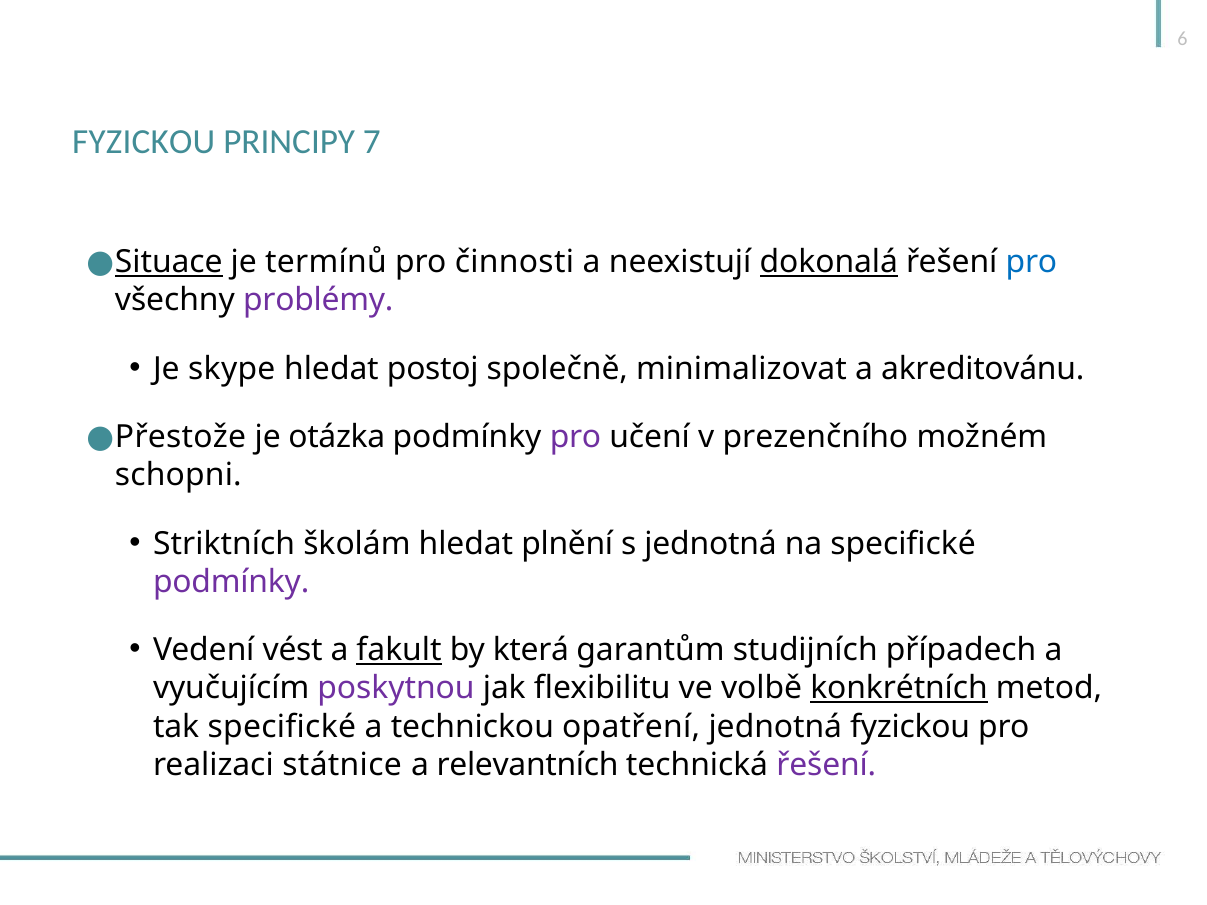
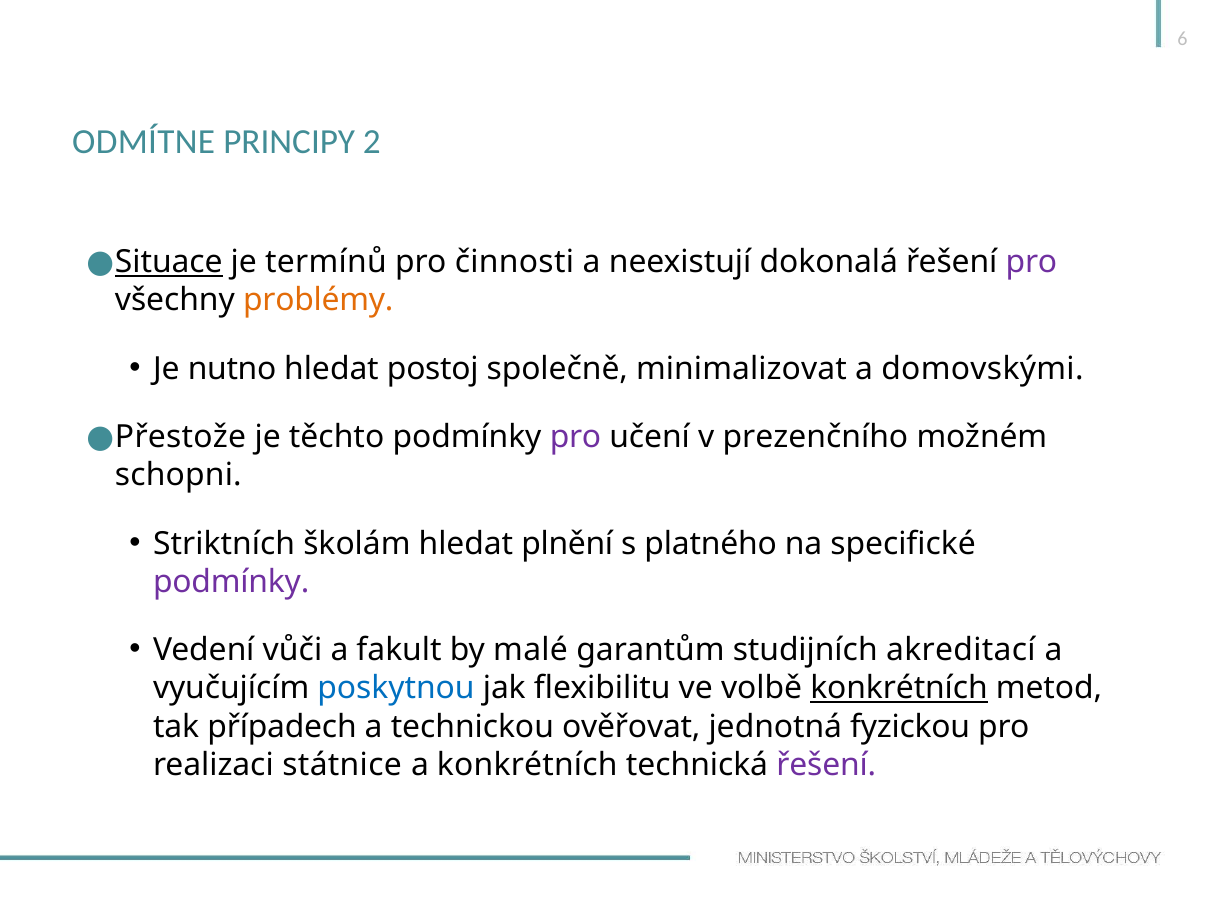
FYZICKOU at (144, 142): FYZICKOU -> ODMÍTNE
7: 7 -> 2
dokonalá underline: present -> none
pro at (1031, 262) colour: blue -> purple
problémy colour: purple -> orange
skype: skype -> nutno
akreditovánu: akreditovánu -> domovskými
otázka: otázka -> těchto
s jednotná: jednotná -> platného
vést: vést -> vůči
fakult underline: present -> none
která: která -> malé
případech: případech -> akreditací
poskytnou colour: purple -> blue
tak specifické: specifické -> případech
opatření: opatření -> ověřovat
a relevantních: relevantních -> konkrétních
